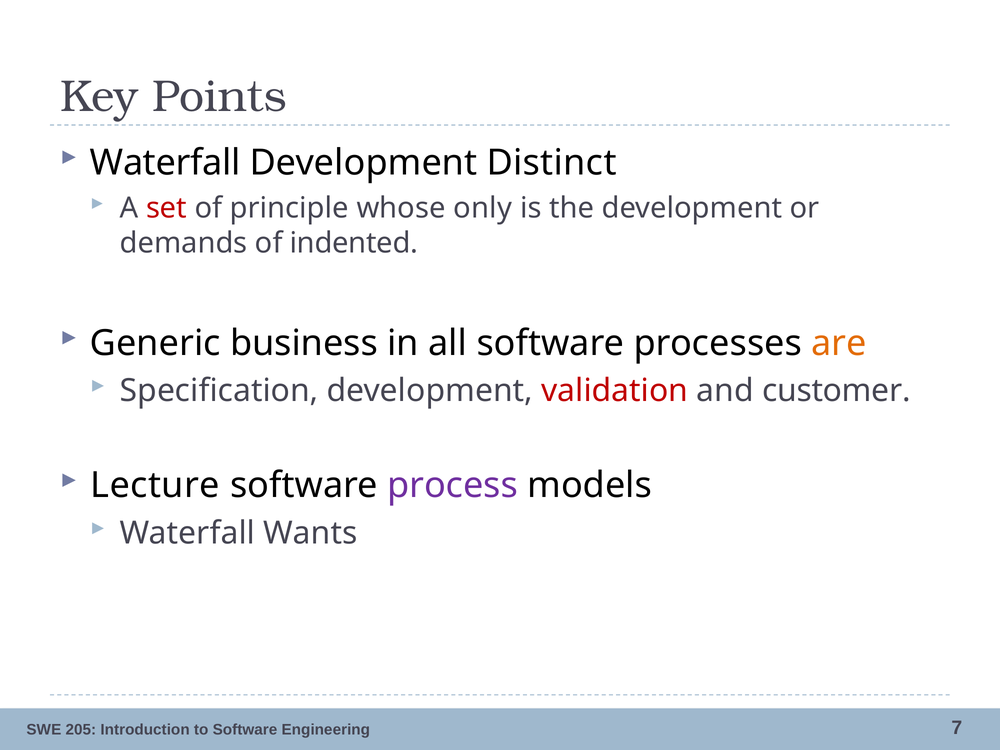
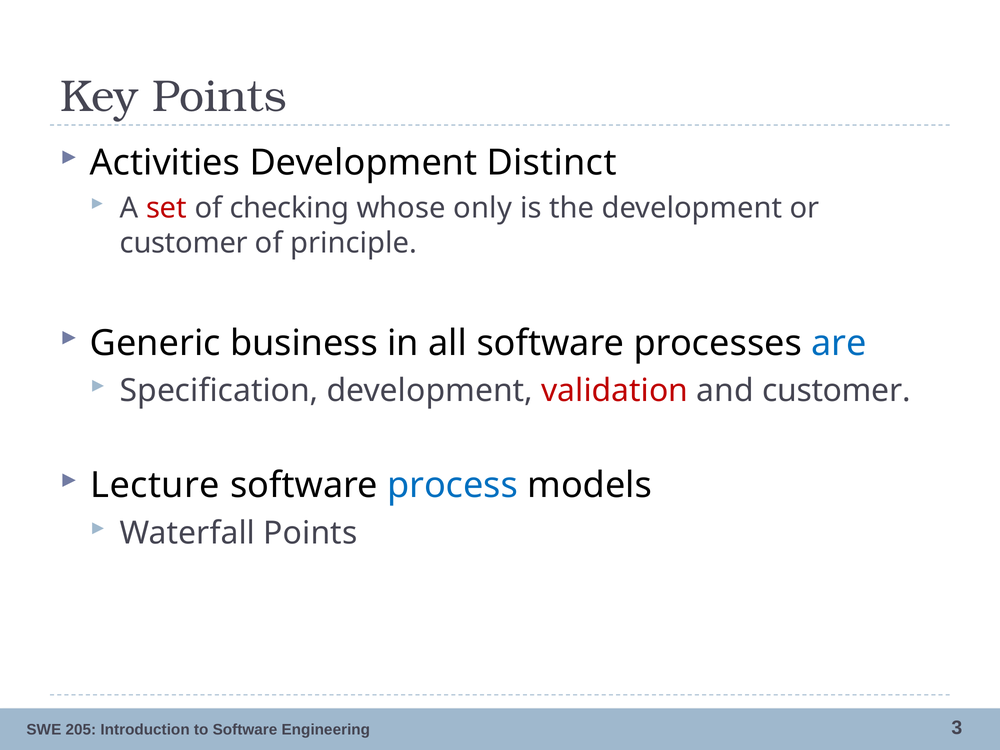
Waterfall at (165, 163): Waterfall -> Activities
principle: principle -> checking
demands at (184, 243): demands -> customer
indented: indented -> principle
are colour: orange -> blue
process colour: purple -> blue
Waterfall Wants: Wants -> Points
7: 7 -> 3
